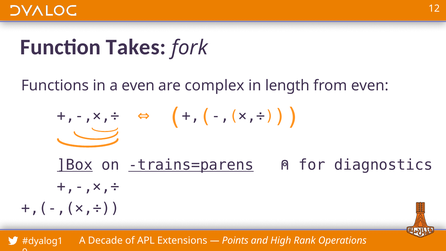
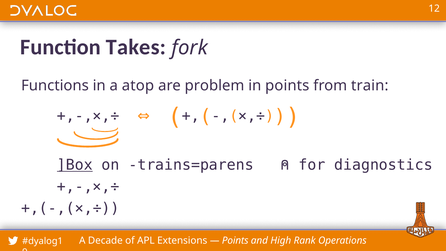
a even: even -> atop
complex: complex -> problem
in length: length -> points
from even: even -> train
trains=parens underline: present -> none
